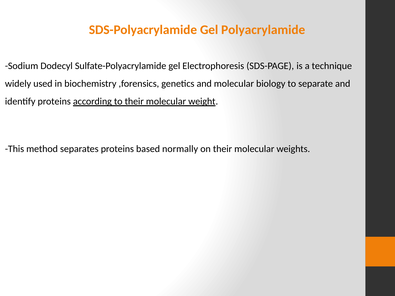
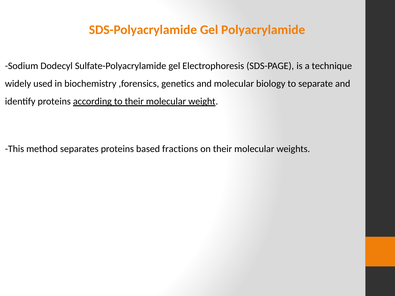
normally: normally -> fractions
